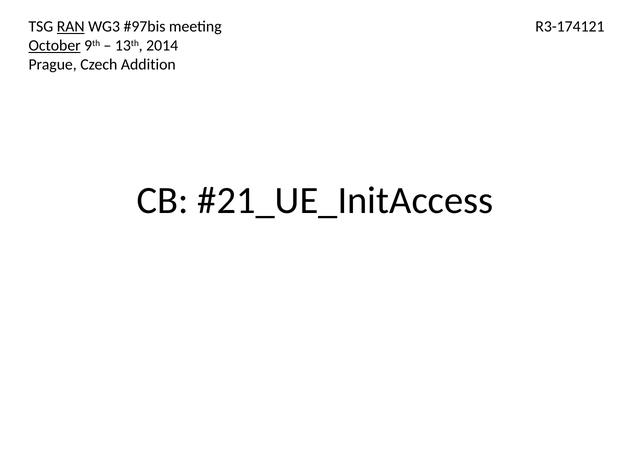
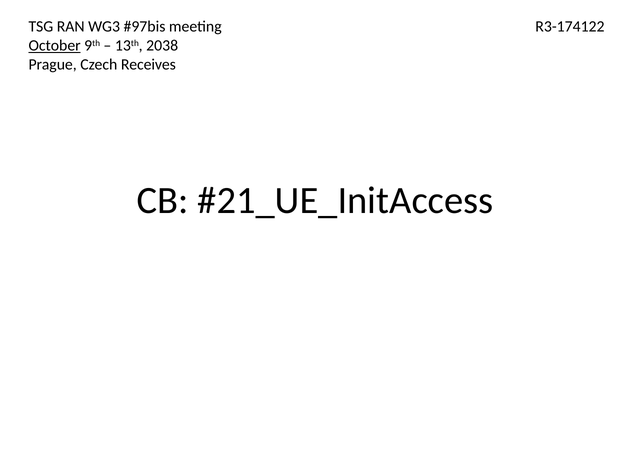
RAN underline: present -> none
R3-174121: R3-174121 -> R3-174122
2014: 2014 -> 2038
Addition: Addition -> Receives
